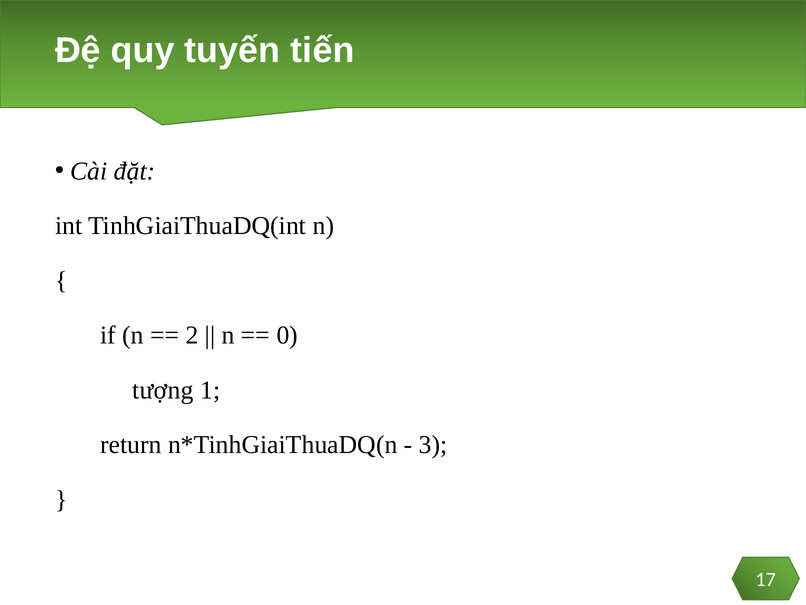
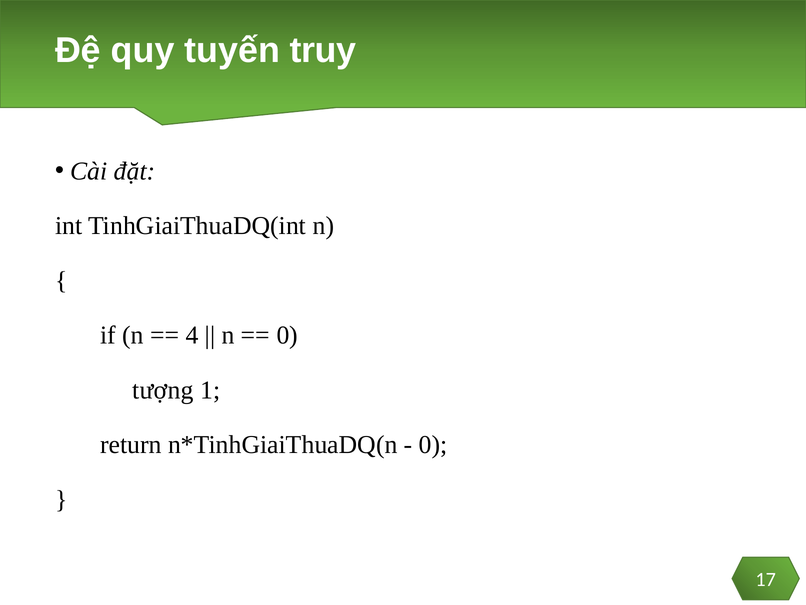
tiến: tiến -> truy
2: 2 -> 4
3 at (433, 445): 3 -> 0
